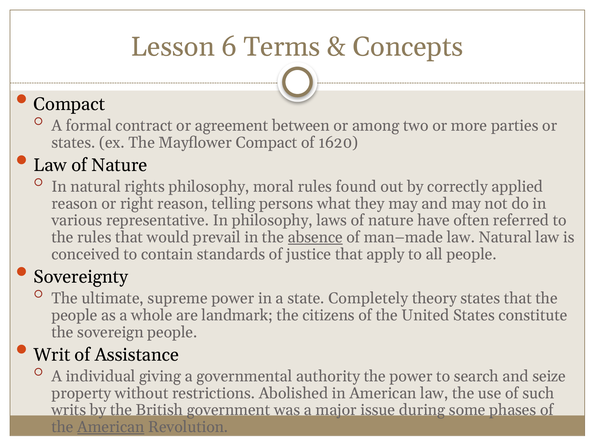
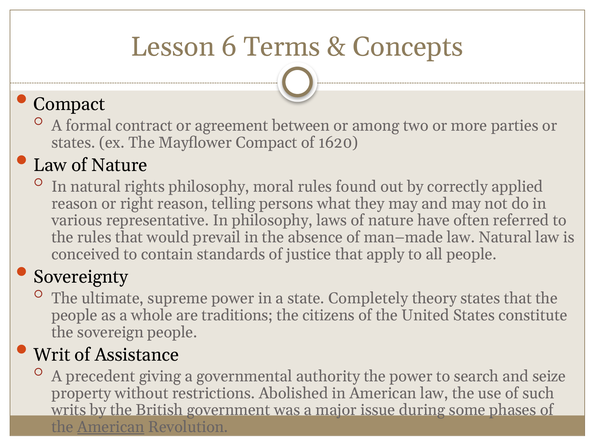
absence underline: present -> none
landmark: landmark -> traditions
individual: individual -> precedent
